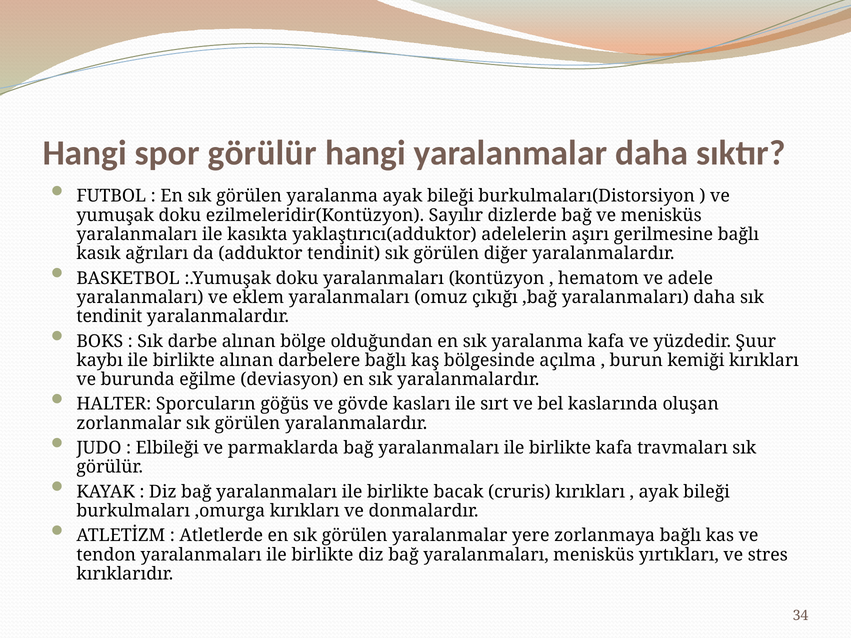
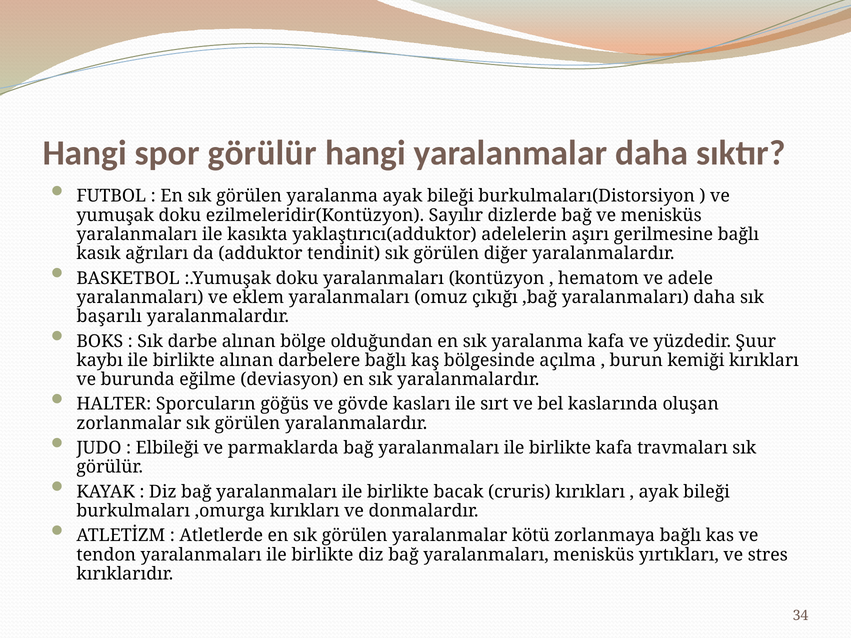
tendinit at (109, 317): tendinit -> başarılı
yere: yere -> kötü
